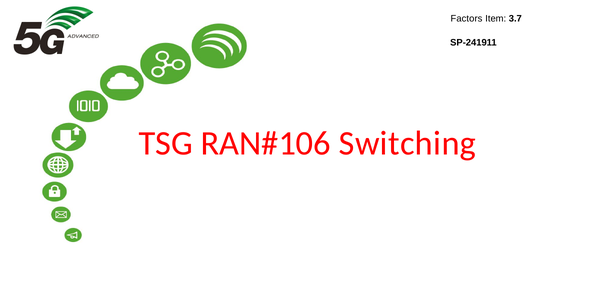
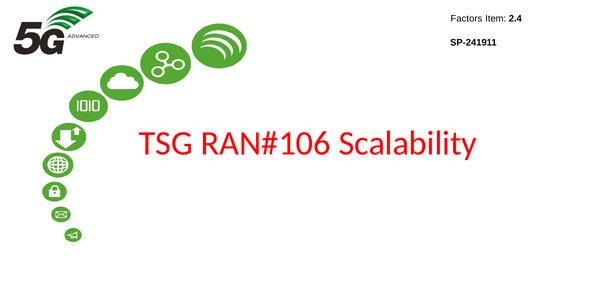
3.7: 3.7 -> 2.4
Switching: Switching -> Scalability
